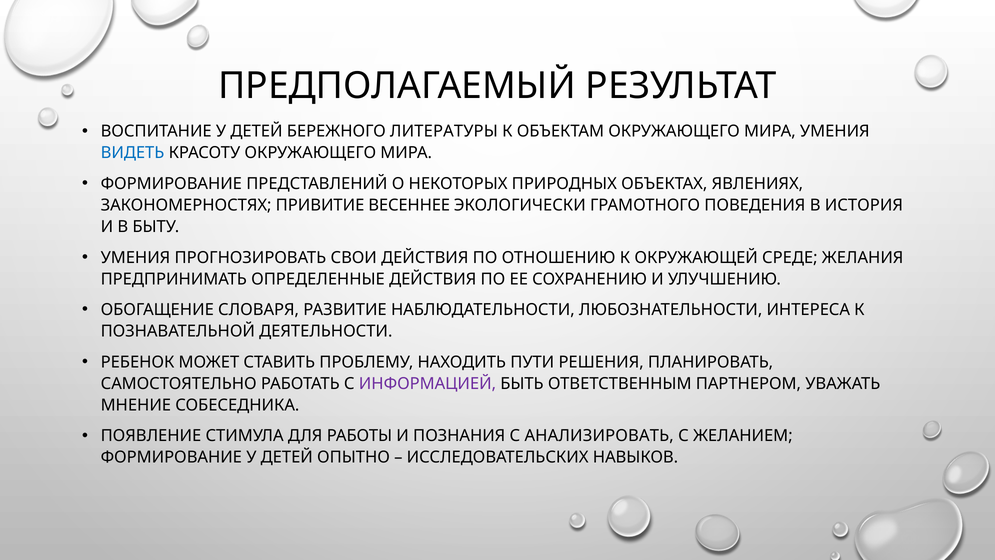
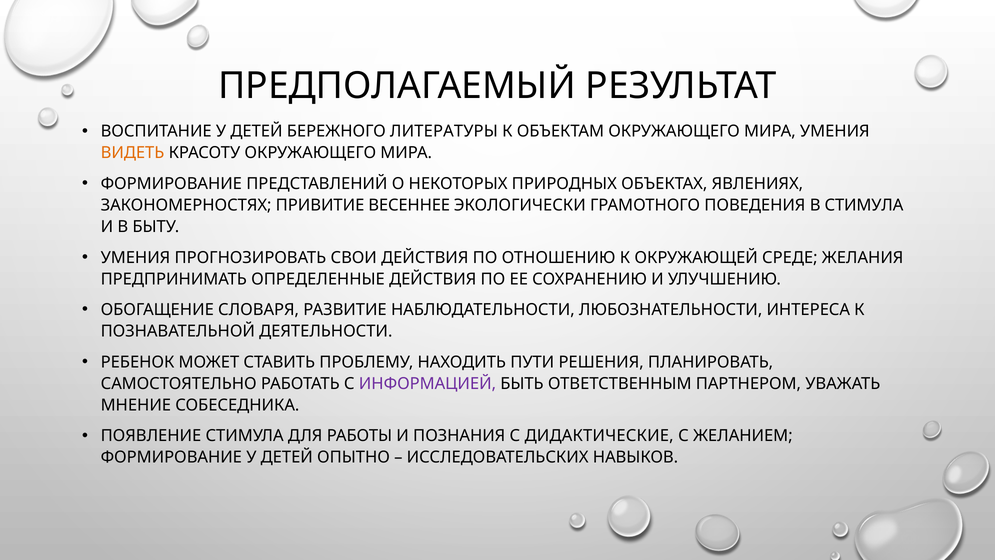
ВИДЕТЬ colour: blue -> orange
В ИСТОРИЯ: ИСТОРИЯ -> СТИМУЛА
АНАЛИЗИРОВАТЬ: АНАЛИЗИРОВАТЬ -> ДИДАКТИЧЕСКИЕ
